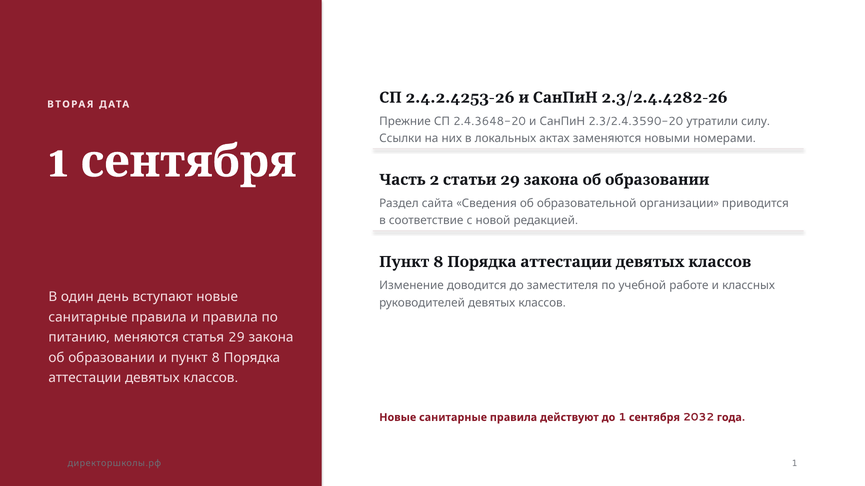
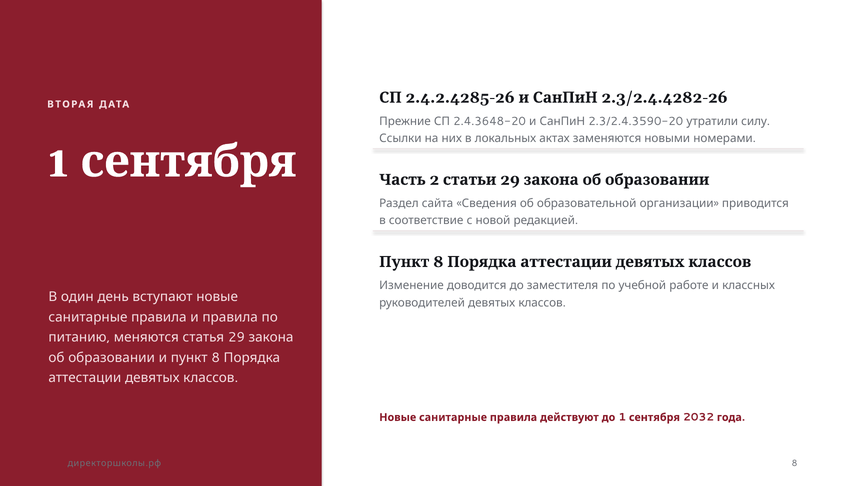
2.4.2.4253-26: 2.4.2.4253-26 -> 2.4.2.4285-26
1 at (795, 464): 1 -> 8
